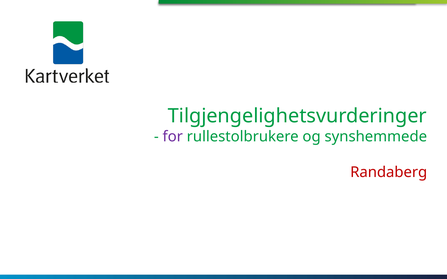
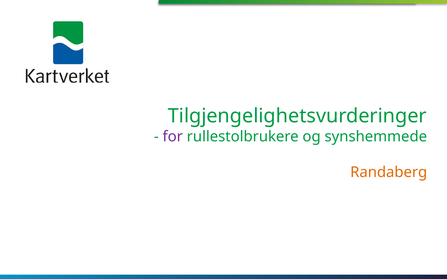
Randaberg colour: red -> orange
